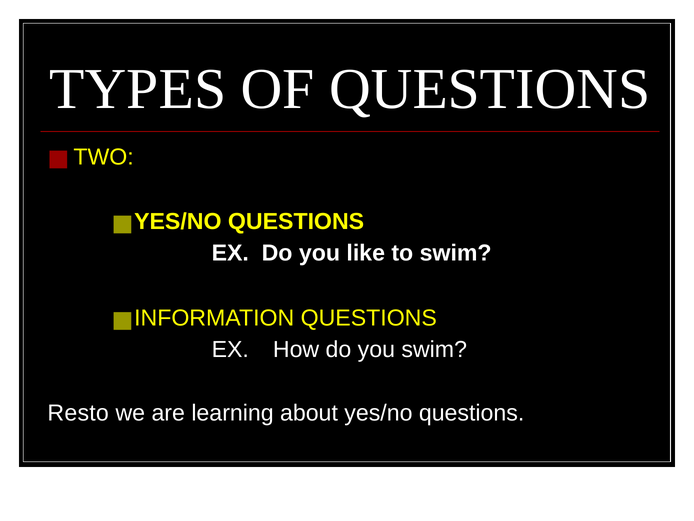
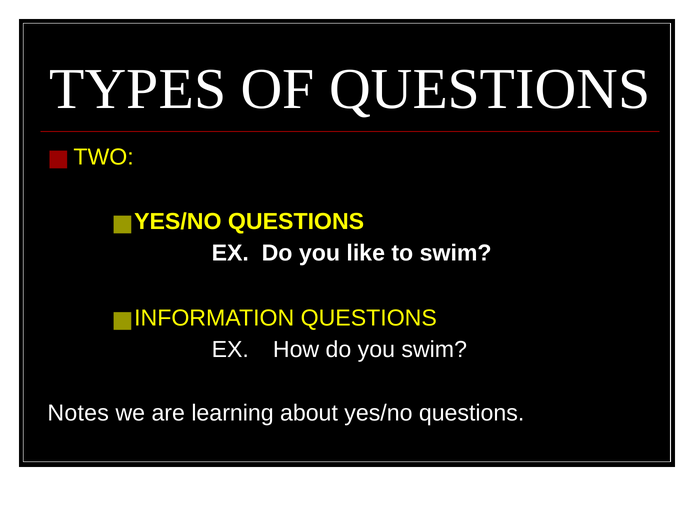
Resto: Resto -> Notes
